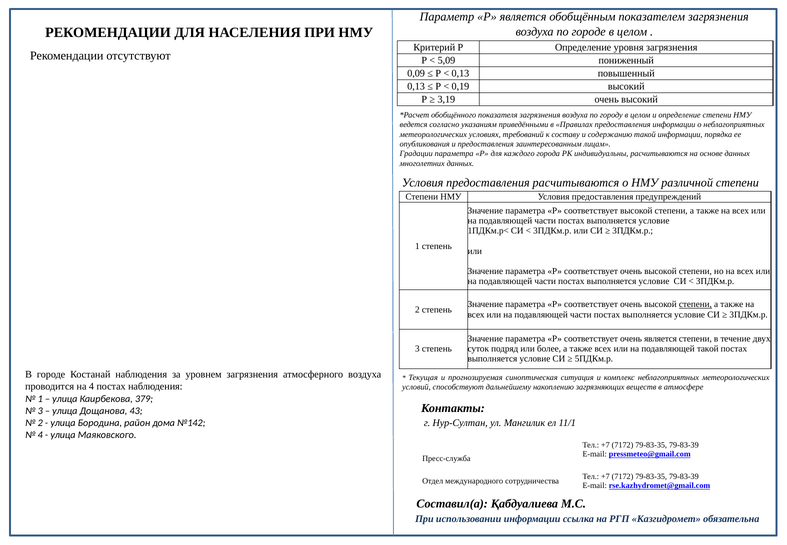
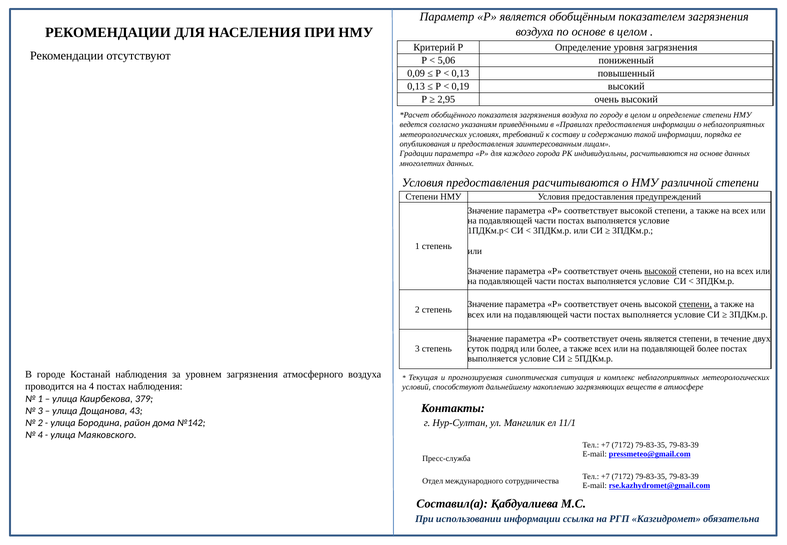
по городе: городе -> основе
5,09: 5,09 -> 5,06
3,19: 3,19 -> 2,95
высокой at (660, 271) underline: none -> present
подавляющей такой: такой -> более
